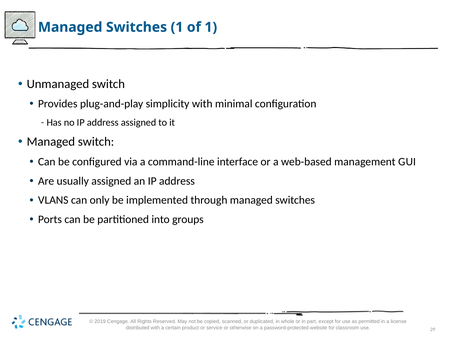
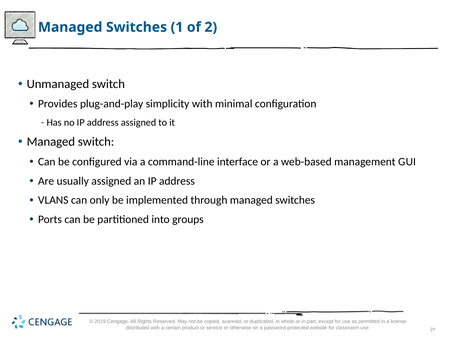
of 1: 1 -> 2
